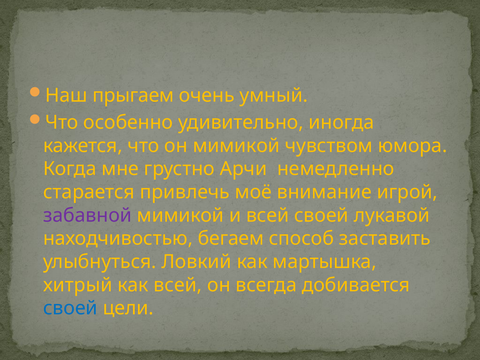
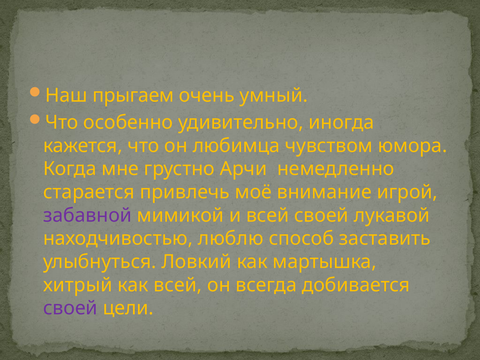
он мимикой: мимикой -> любимца
бегаем: бегаем -> люблю
своей at (70, 308) colour: blue -> purple
